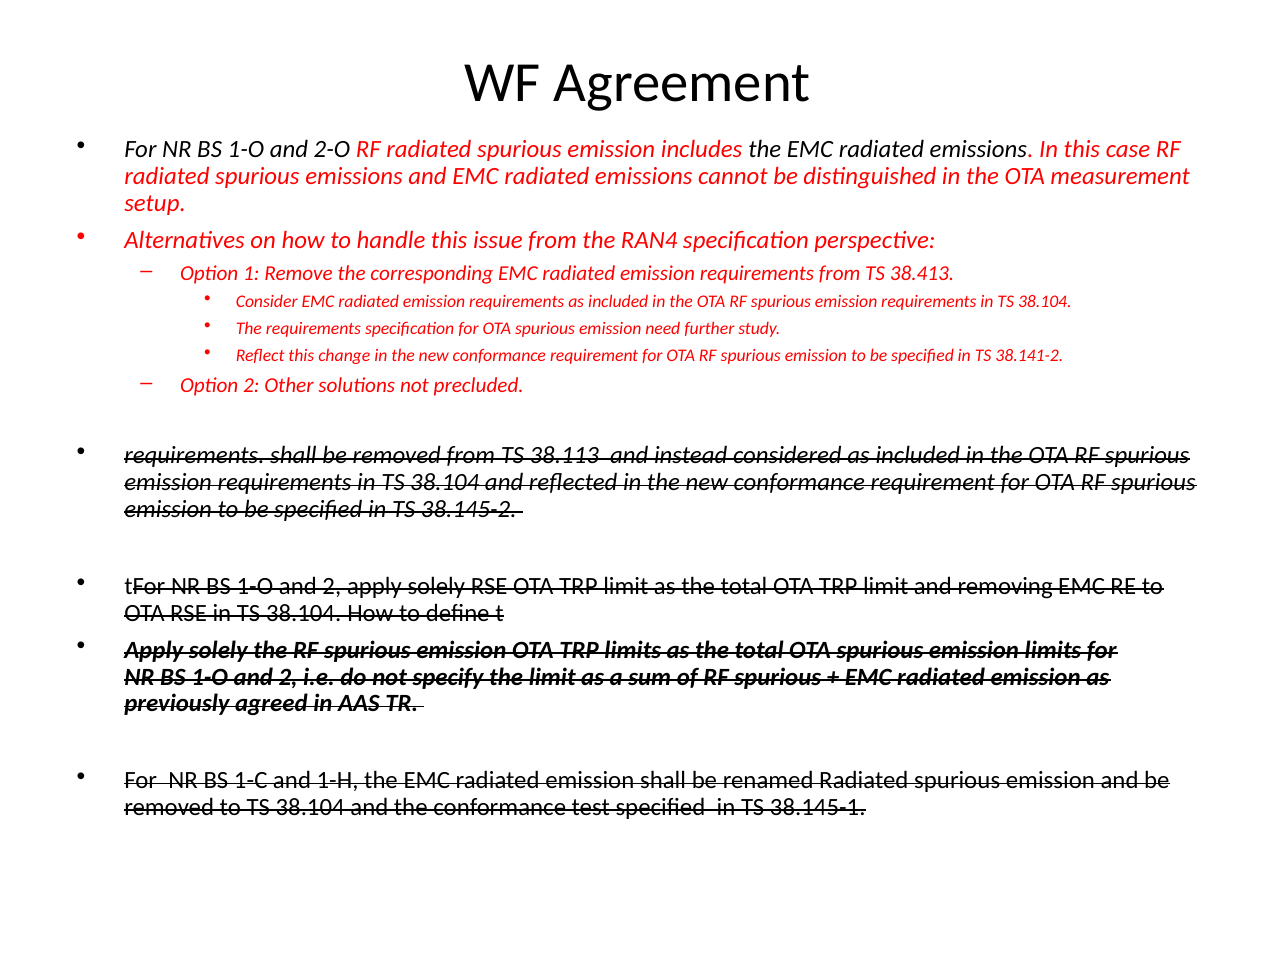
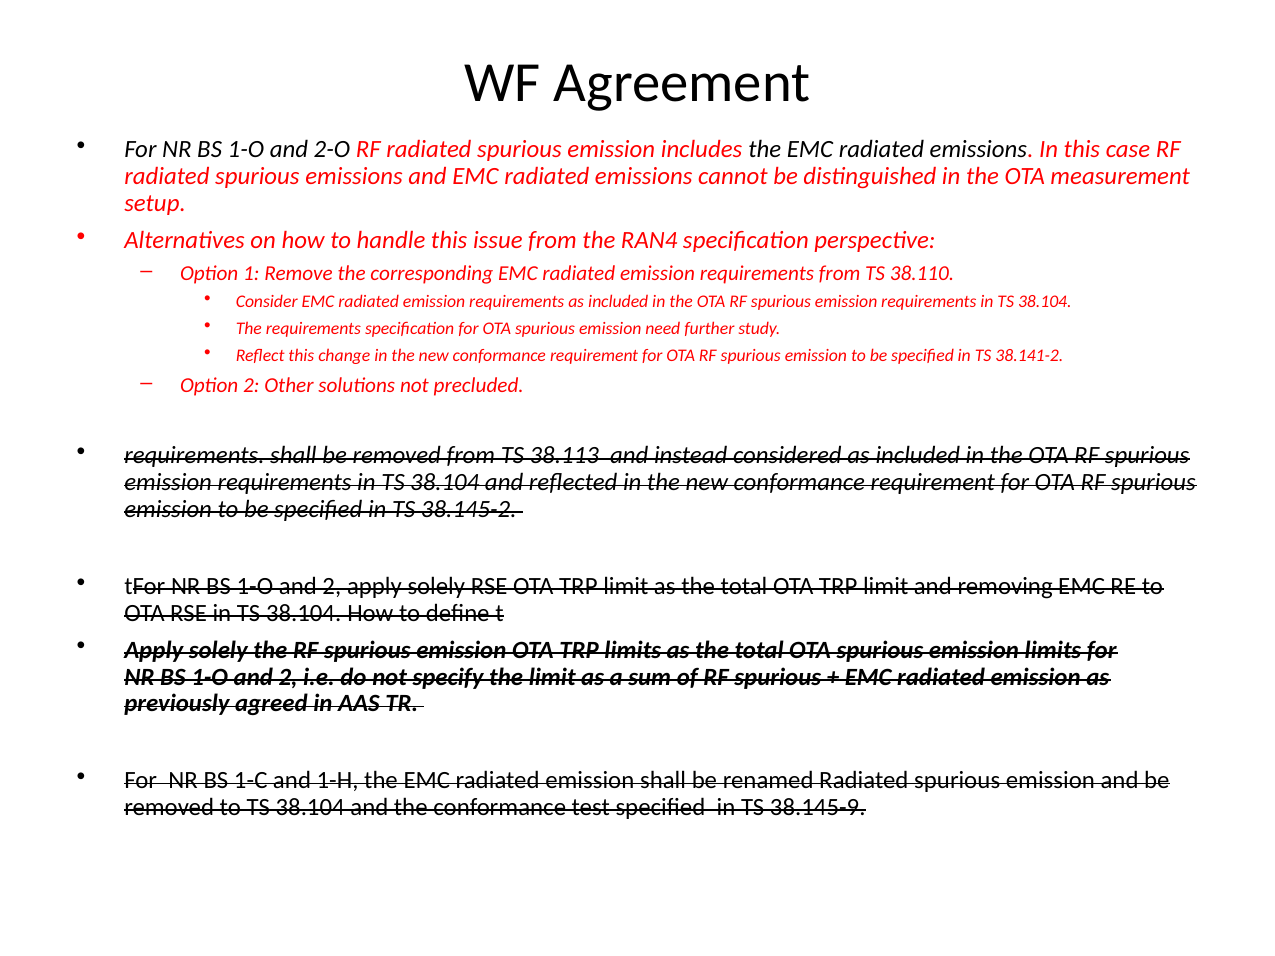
38.413: 38.413 -> 38.110
38.145-1: 38.145-1 -> 38.145-9
